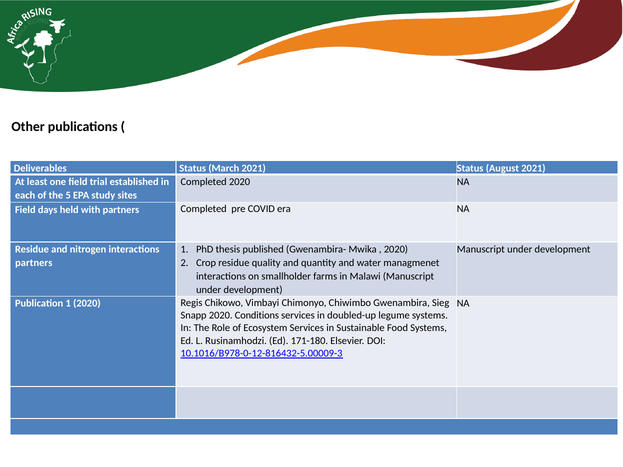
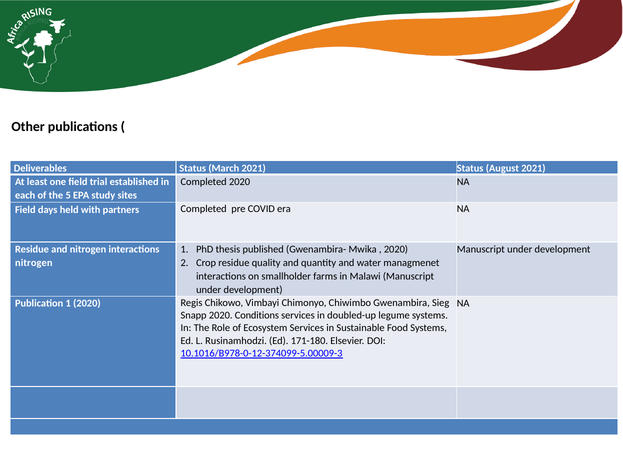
partners at (34, 263): partners -> nitrogen
10.1016/B978-0-12-816432-5.00009-3: 10.1016/B978-0-12-816432-5.00009-3 -> 10.1016/B978-0-12-374099-5.00009-3
